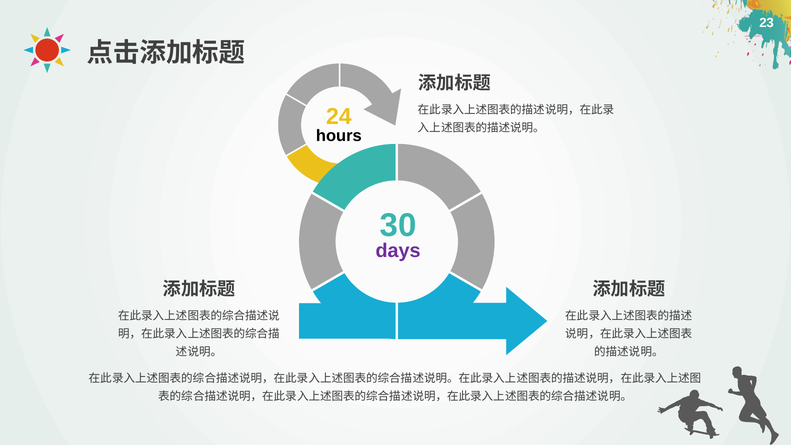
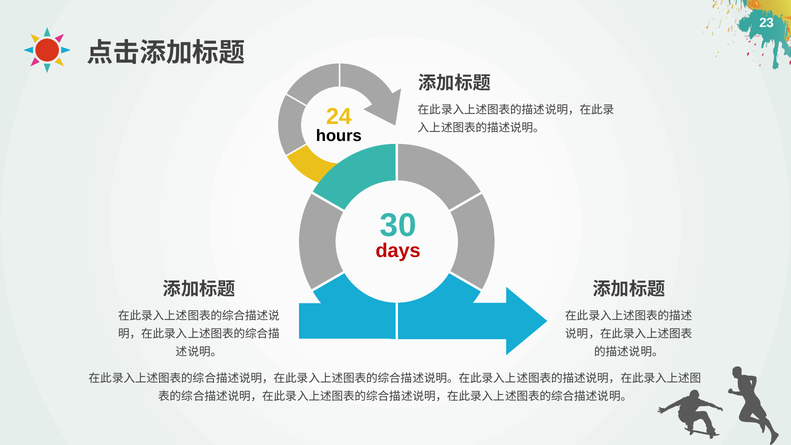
days colour: purple -> red
